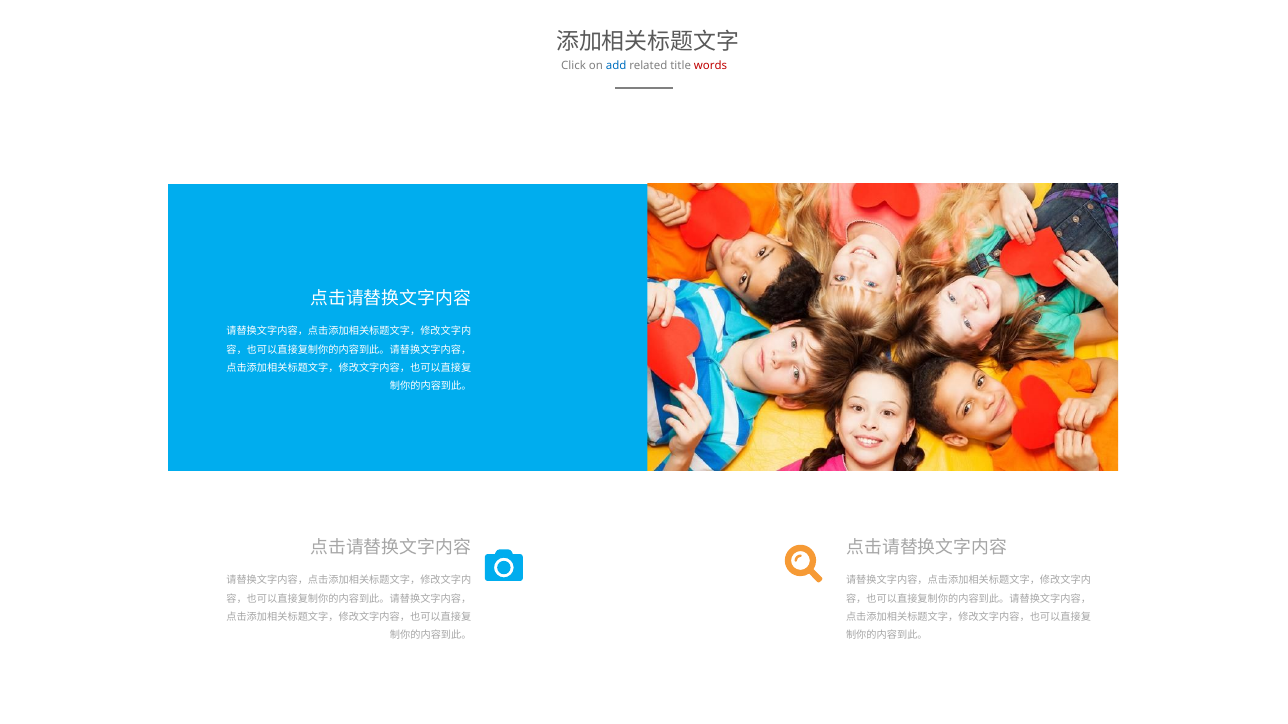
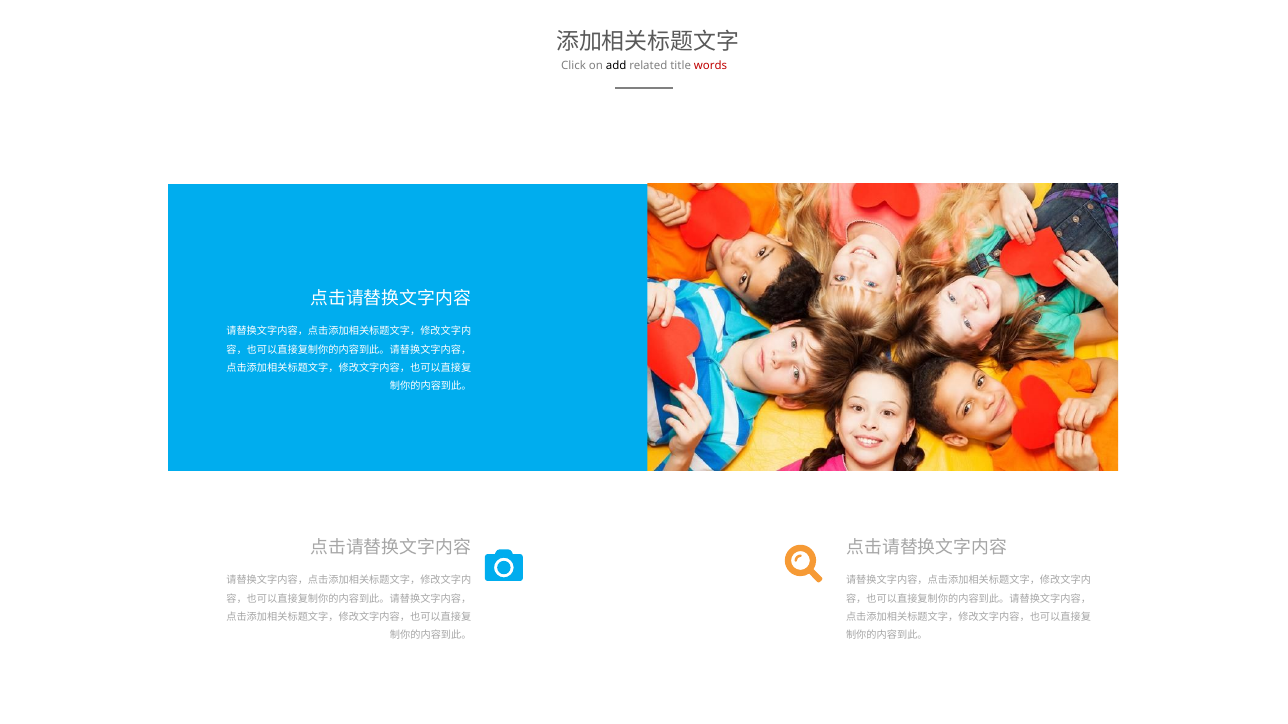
add colour: blue -> black
